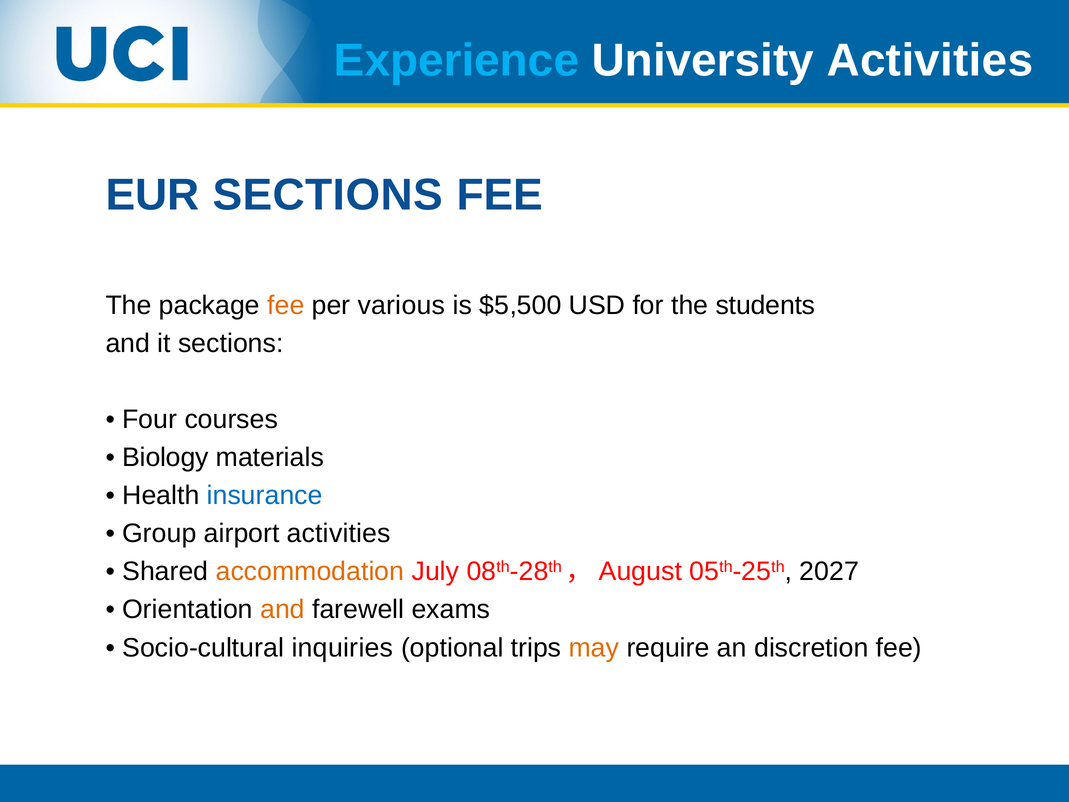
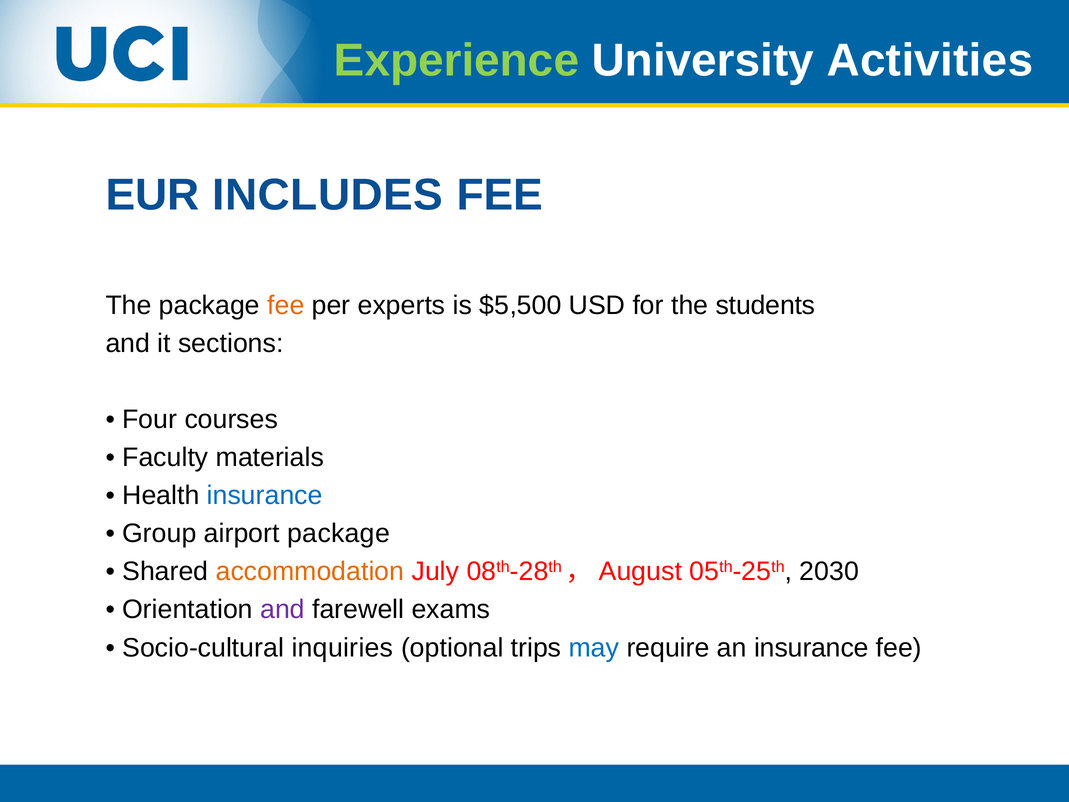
Experience colour: light blue -> light green
EUR SECTIONS: SECTIONS -> INCLUDES
various: various -> experts
Biology: Biology -> Faculty
airport activities: activities -> package
2027: 2027 -> 2030
and at (283, 609) colour: orange -> purple
may colour: orange -> blue
an discretion: discretion -> insurance
